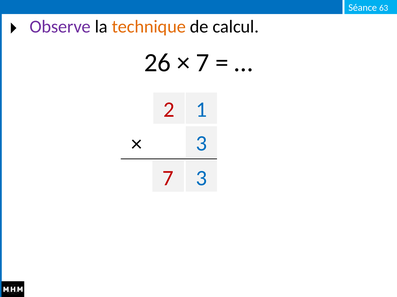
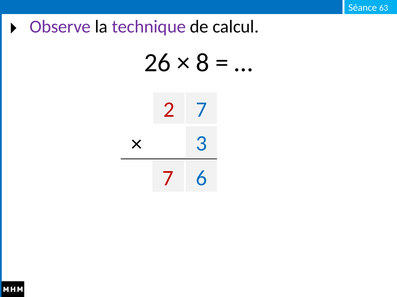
technique colour: orange -> purple
7 at (203, 63): 7 -> 8
2 1: 1 -> 7
3 at (201, 178): 3 -> 6
